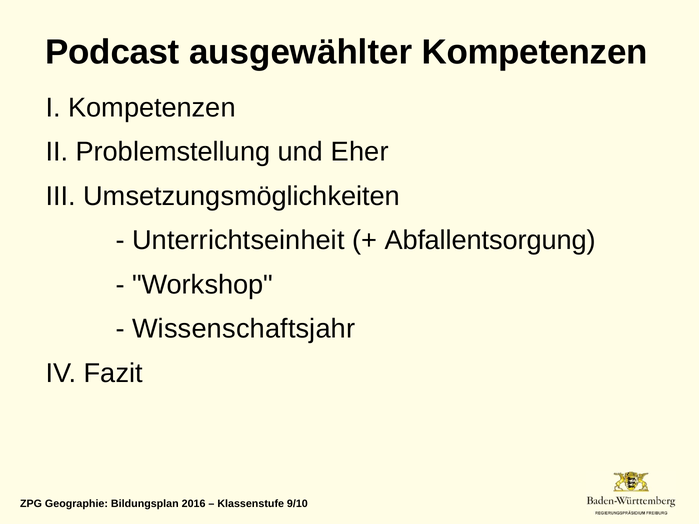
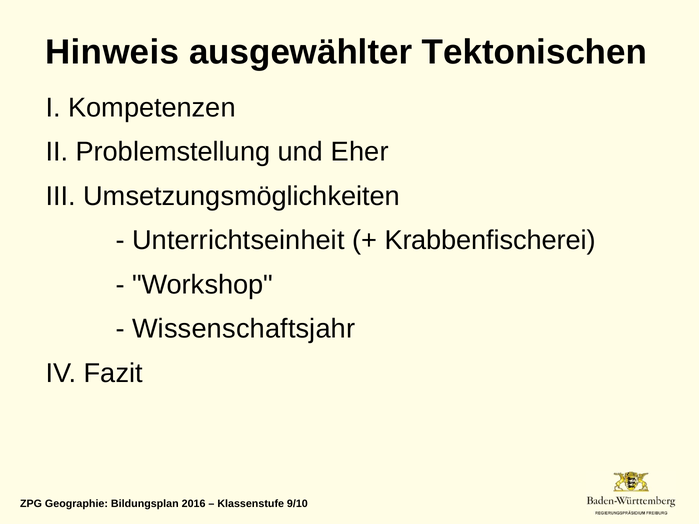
Podcast: Podcast -> Hinweis
ausgewählter Kompetenzen: Kompetenzen -> Tektonischen
Abfallentsorgung: Abfallentsorgung -> Krabbenfischerei
